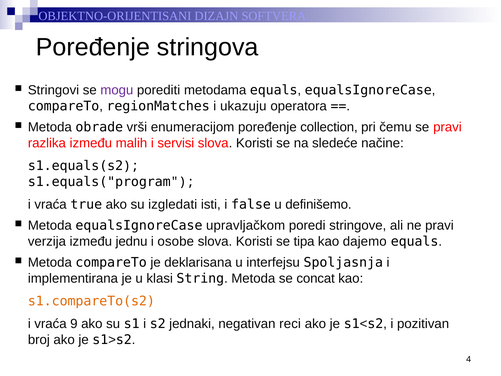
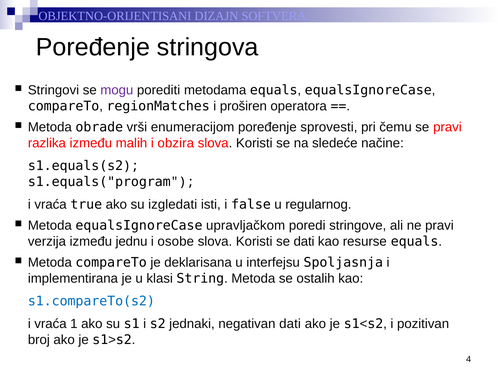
ukazuju: ukazuju -> proširen
collection: collection -> sprovesti
servisi: servisi -> obzira
definišemo: definišemo -> regularnog
se tipa: tipa -> dati
dajemo: dajemo -> resurse
concat: concat -> ostalih
s1.compareTo(s2 colour: orange -> blue
9: 9 -> 1
negativan reci: reci -> dati
